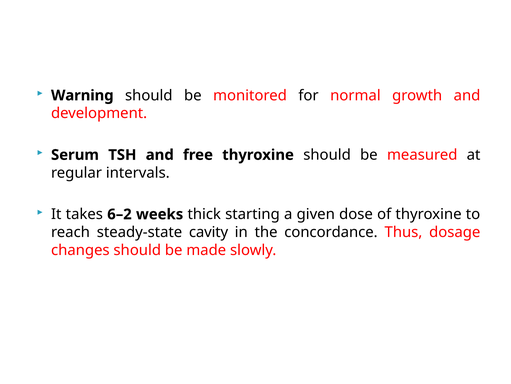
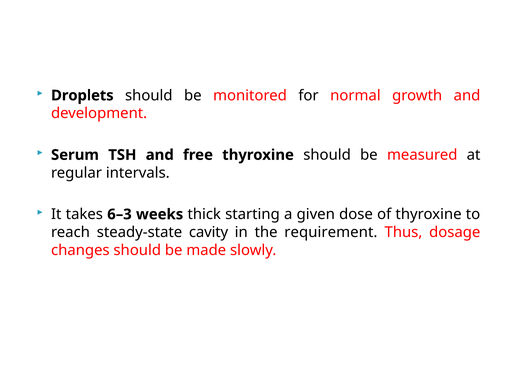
Warning: Warning -> Droplets
6–2: 6–2 -> 6–3
concordance: concordance -> requirement
